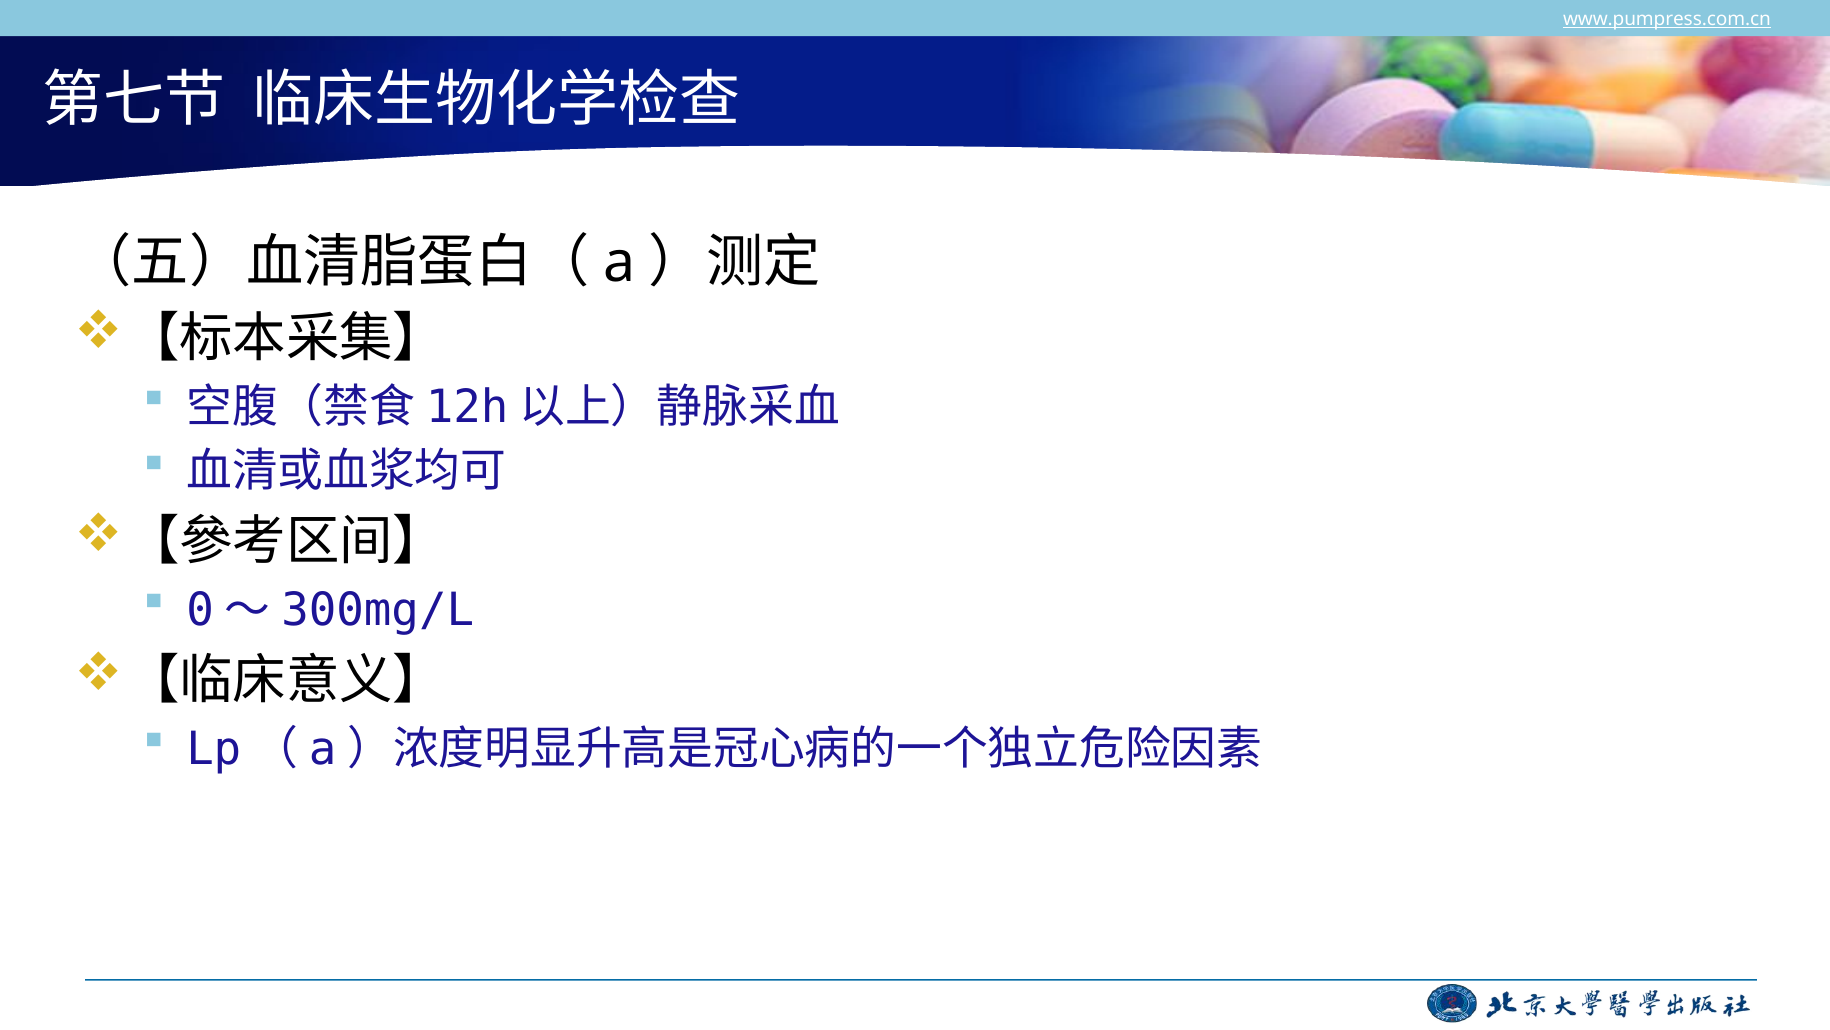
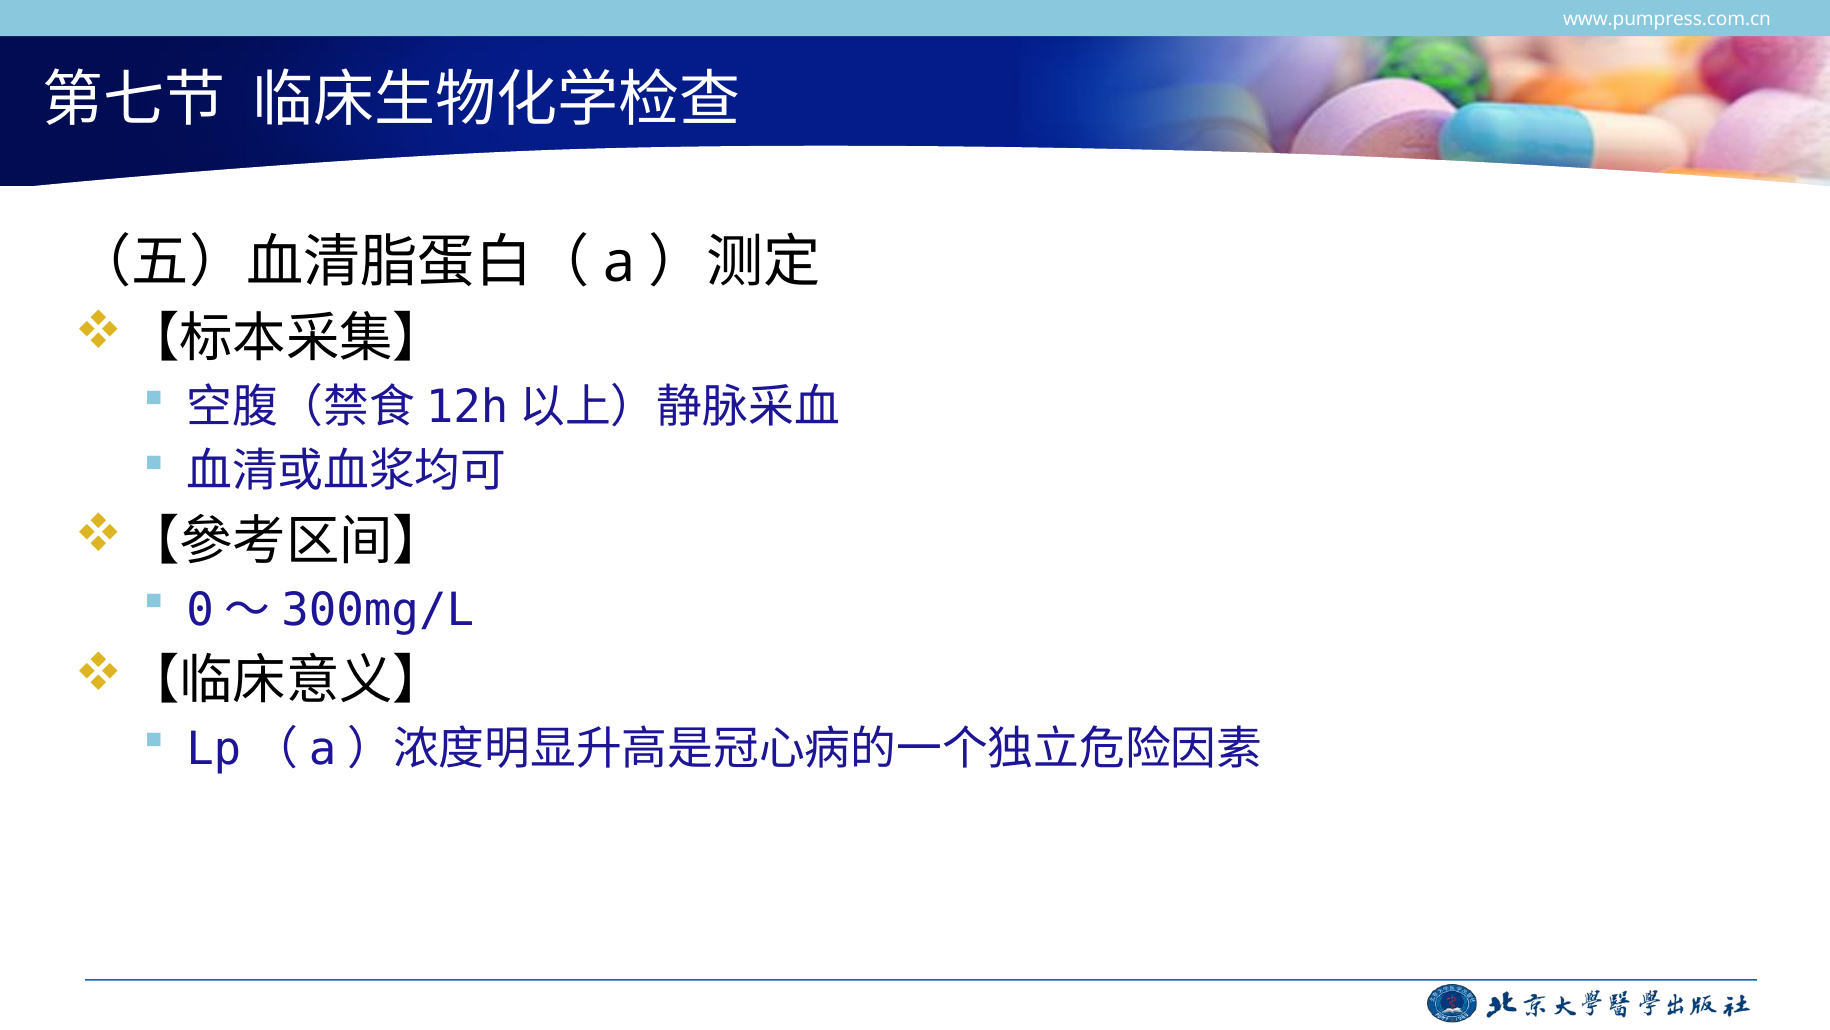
www.pumpress.com.cn underline: present -> none
